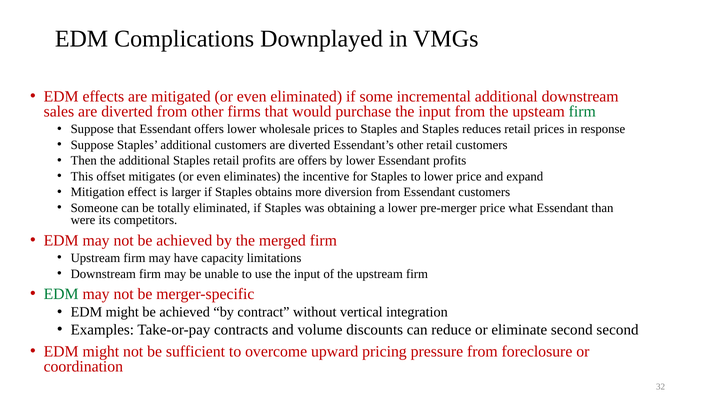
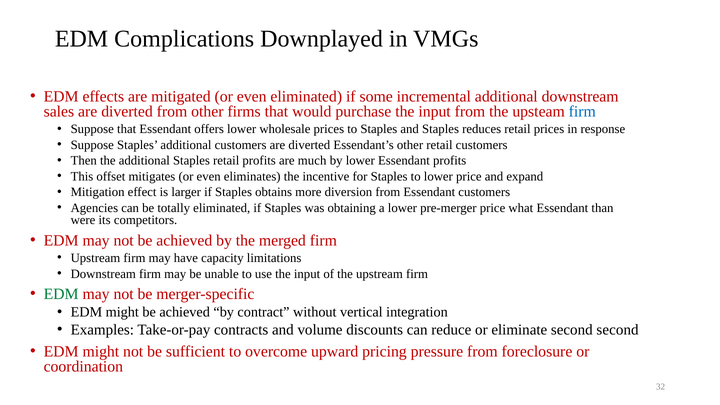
firm at (582, 112) colour: green -> blue
are offers: offers -> much
Someone: Someone -> Agencies
